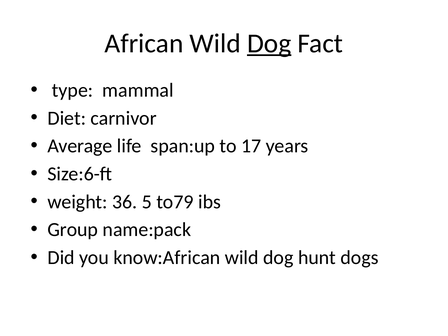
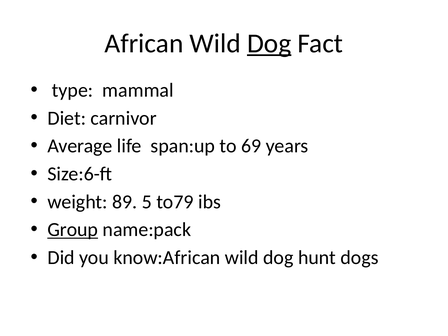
17: 17 -> 69
36: 36 -> 89
Group underline: none -> present
